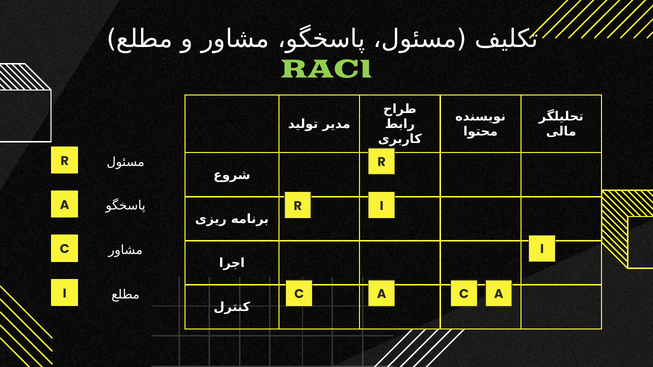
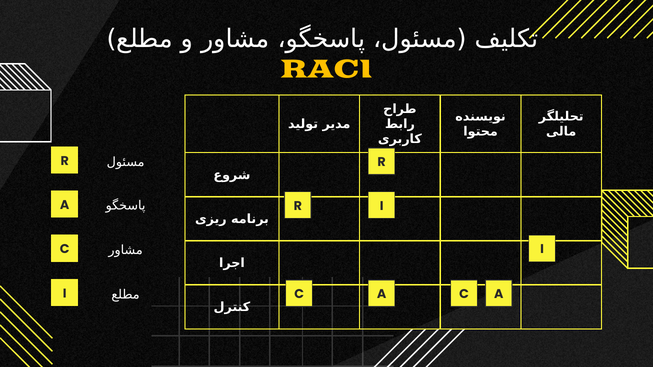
RACI colour: light green -> yellow
